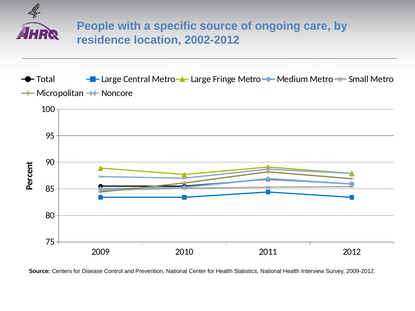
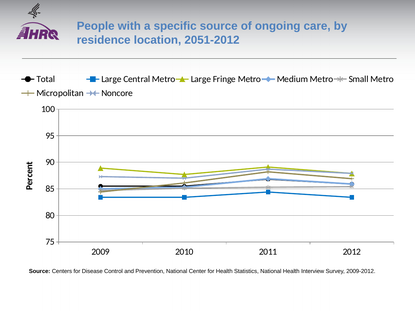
2002-2012: 2002-2012 -> 2051-2012
